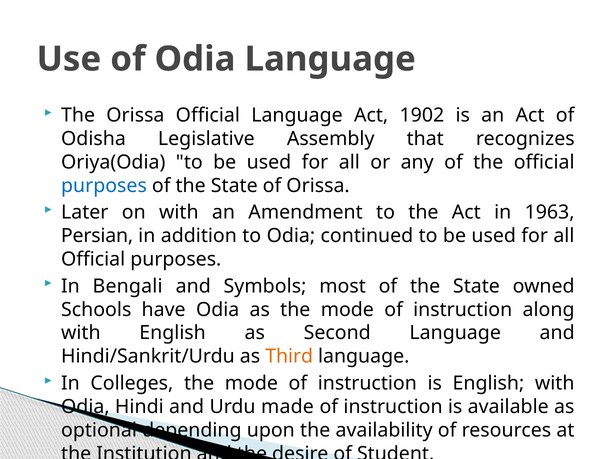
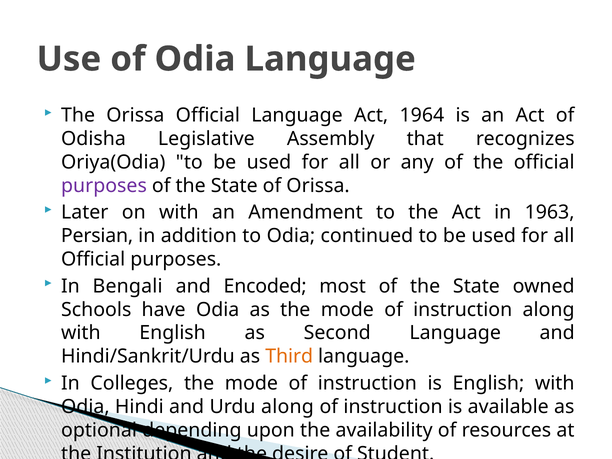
1902: 1902 -> 1964
purposes at (104, 186) colour: blue -> purple
Symbols: Symbols -> Encoded
Urdu made: made -> along
